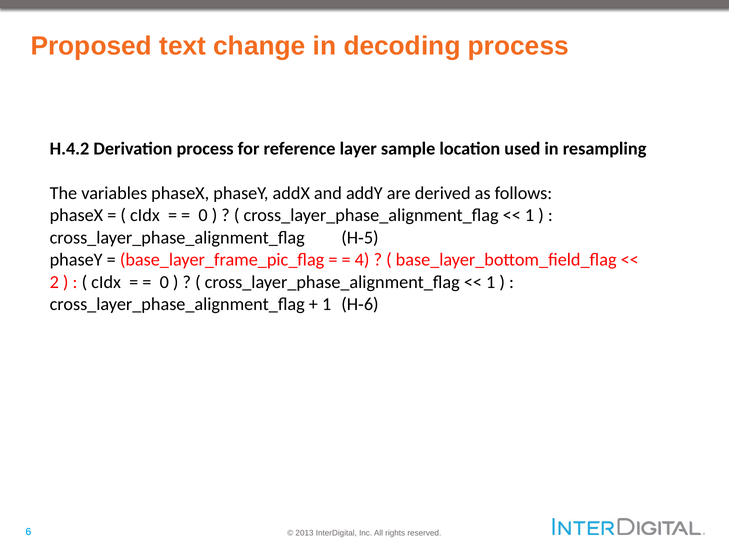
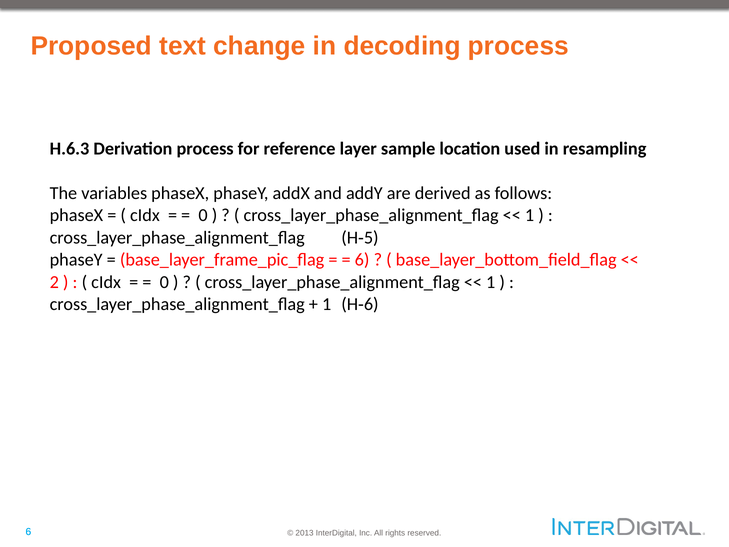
H.4.2: H.4.2 -> H.6.3
4 at (362, 260): 4 -> 6
